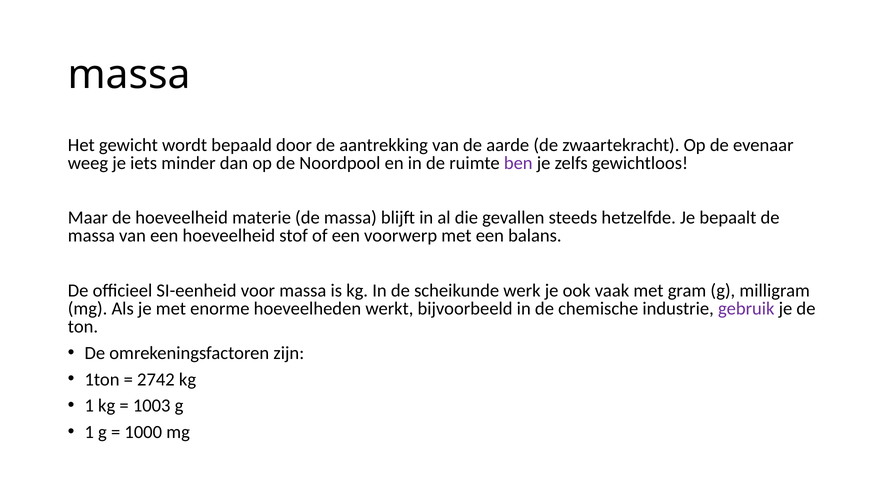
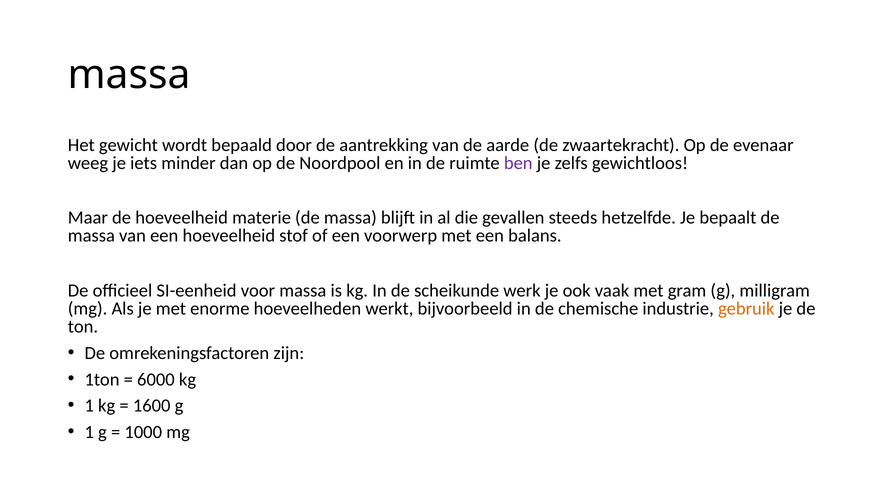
gebruik colour: purple -> orange
2742: 2742 -> 6000
1003: 1003 -> 1600
